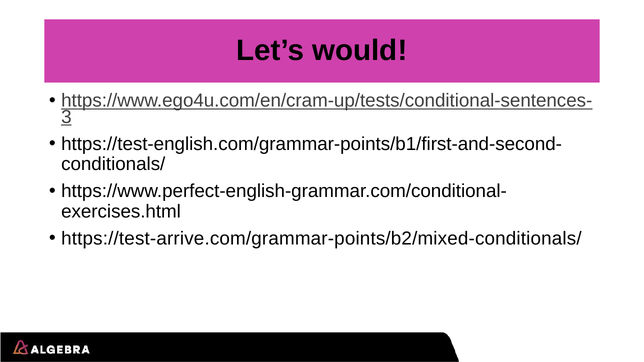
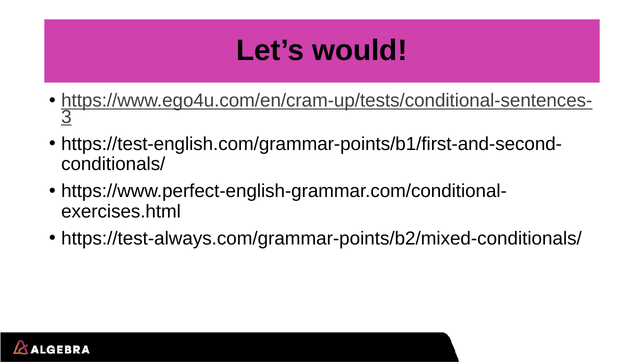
https://test-arrive.com/grammar-points/b2/mixed-conditionals/: https://test-arrive.com/grammar-points/b2/mixed-conditionals/ -> https://test-always.com/grammar-points/b2/mixed-conditionals/
